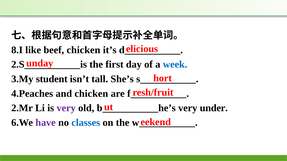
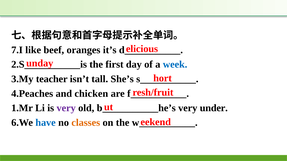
8.I: 8.I -> 7.I
beef chicken: chicken -> oranges
student: student -> teacher
2.Mr: 2.Mr -> 1.Mr
have colour: purple -> blue
classes colour: blue -> orange
